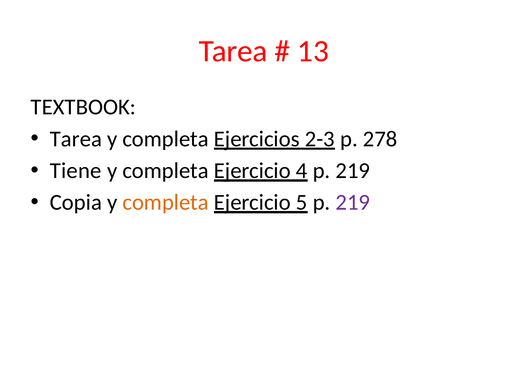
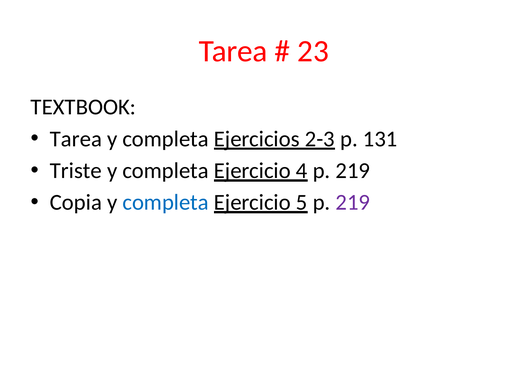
13: 13 -> 23
278: 278 -> 131
Tiene: Tiene -> Triste
completa at (166, 203) colour: orange -> blue
